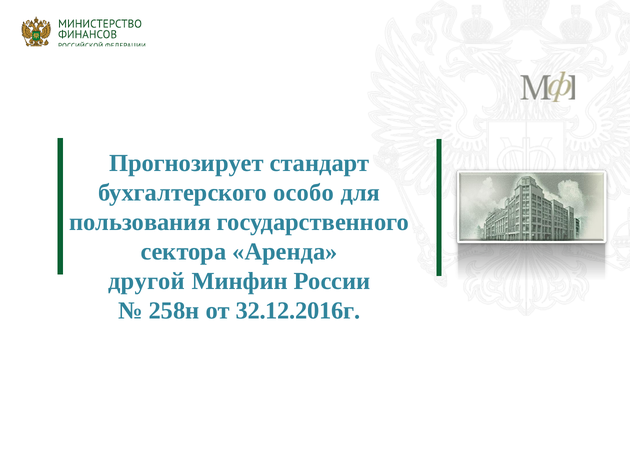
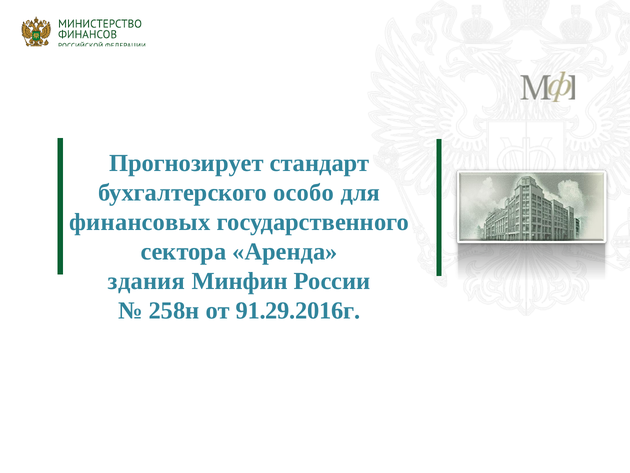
пользования: пользования -> финансовых
другой: другой -> здания
32.12.2016г: 32.12.2016г -> 91.29.2016г
